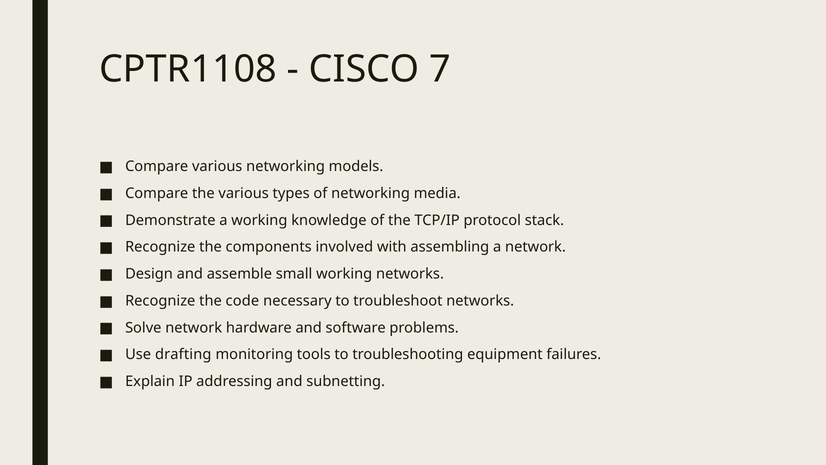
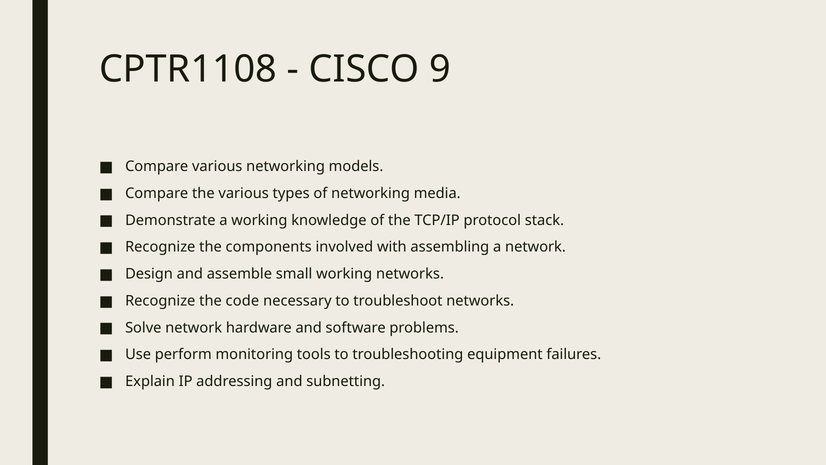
7: 7 -> 9
drafting: drafting -> perform
